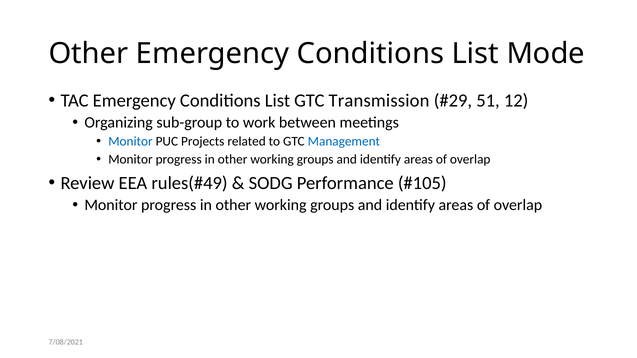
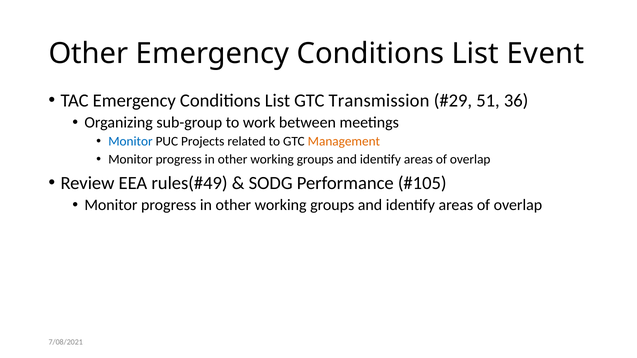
Mode: Mode -> Event
12: 12 -> 36
Management colour: blue -> orange
